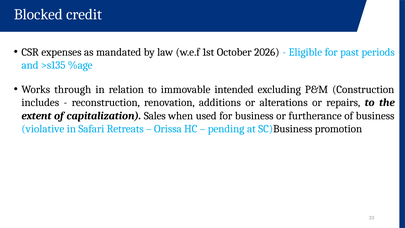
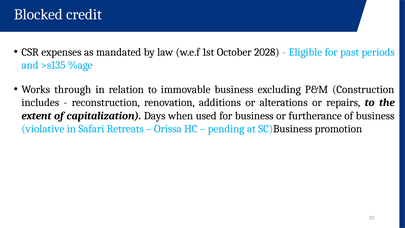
2026: 2026 -> 2028
immovable intended: intended -> business
Sales: Sales -> Days
